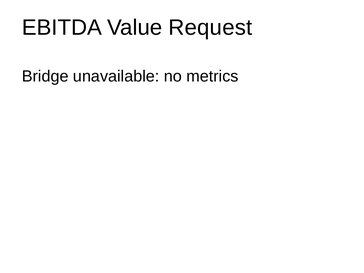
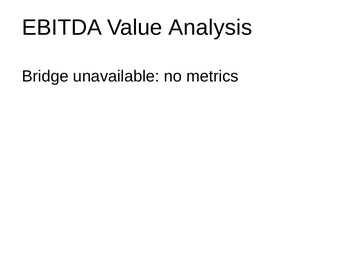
Request: Request -> Analysis
